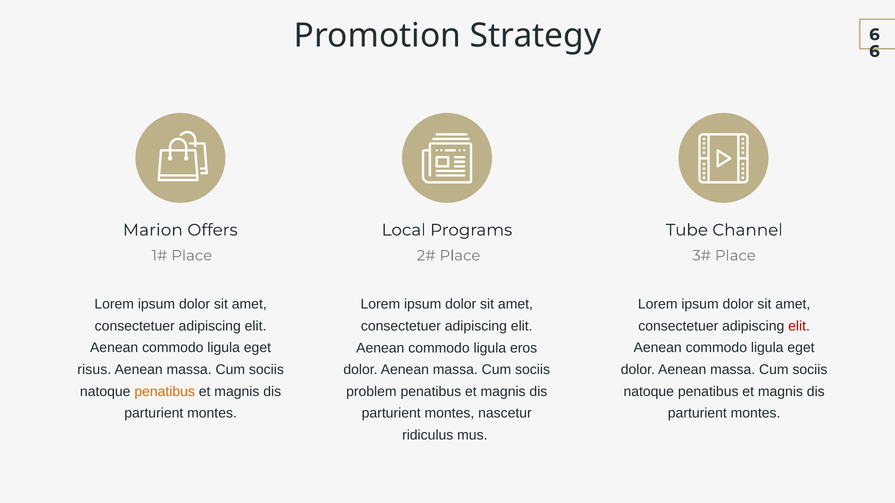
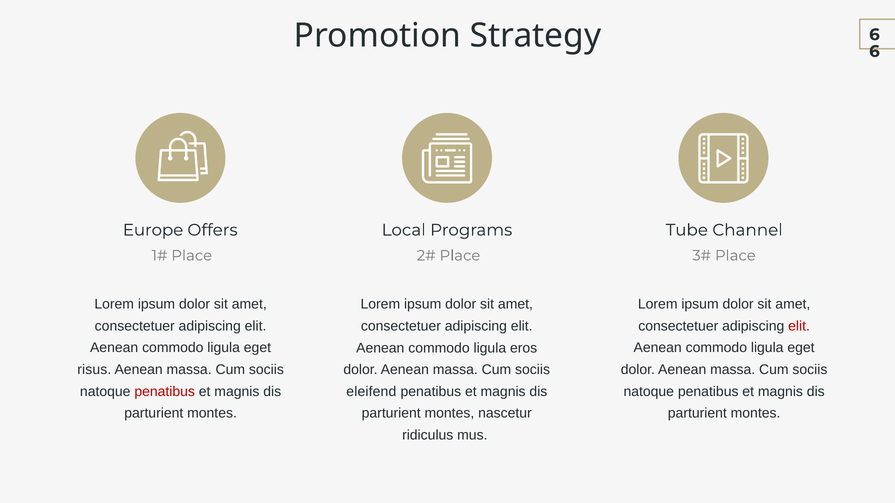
Marion: Marion -> Europe
penatibus at (165, 392) colour: orange -> red
problem: problem -> eleifend
